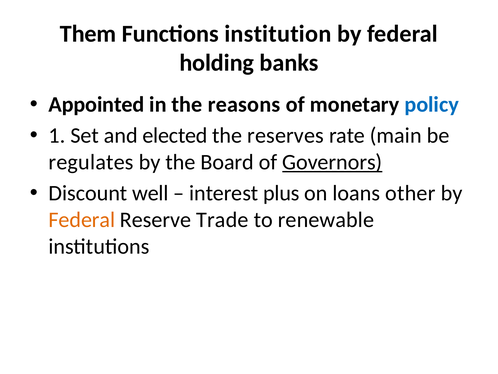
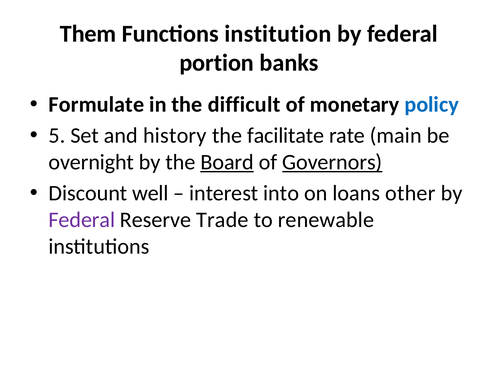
holding: holding -> portion
Appointed: Appointed -> Formulate
reasons: reasons -> difficult
1: 1 -> 5
elected: elected -> history
reserves: reserves -> facilitate
regulates: regulates -> overnight
Board underline: none -> present
plus: plus -> into
Federal at (82, 220) colour: orange -> purple
